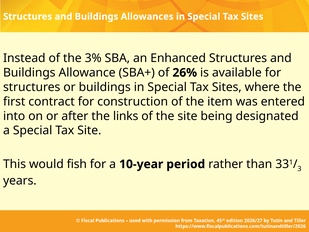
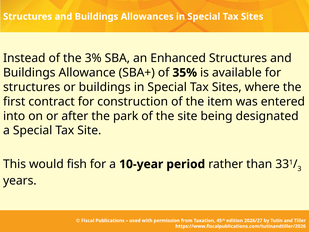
26%: 26% -> 35%
links: links -> park
